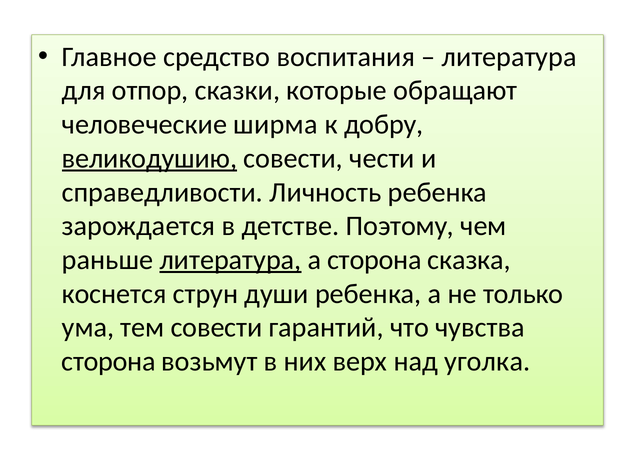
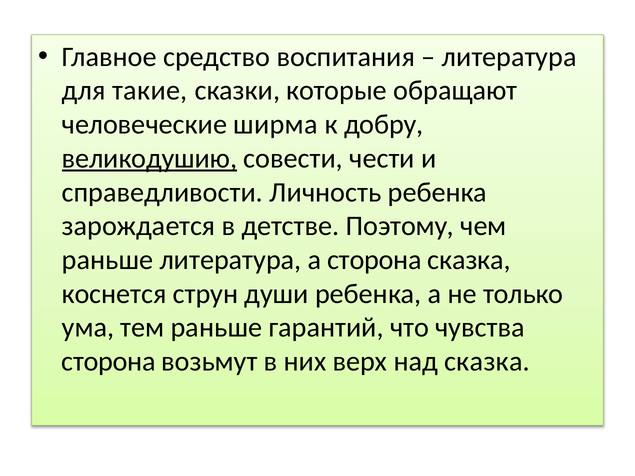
отпор: отпор -> такие
литература at (230, 260) underline: present -> none
тем совести: совести -> раньше
над уголка: уголка -> сказка
